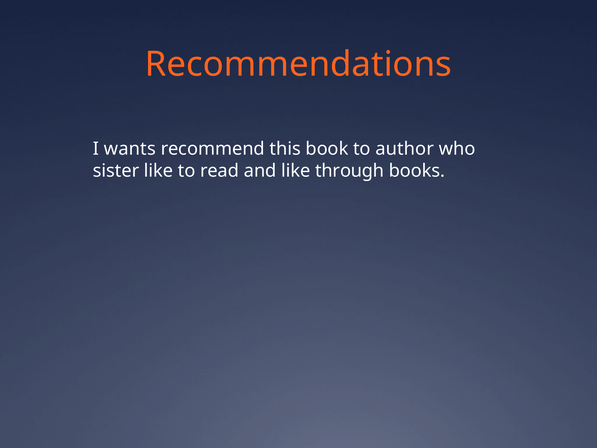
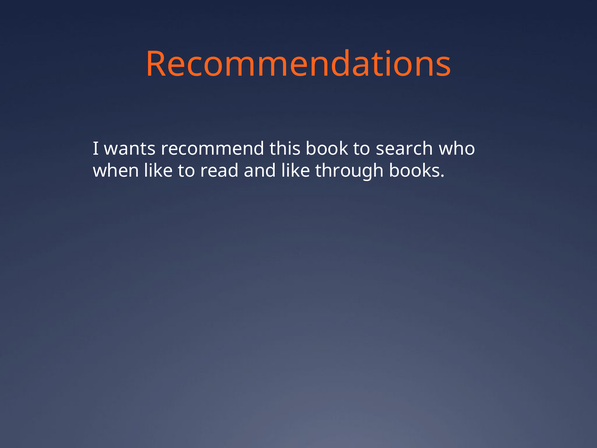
author: author -> search
sister: sister -> when
